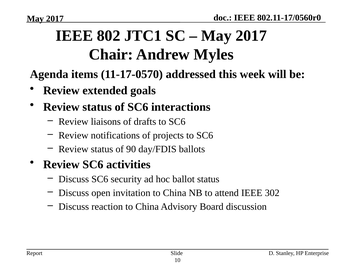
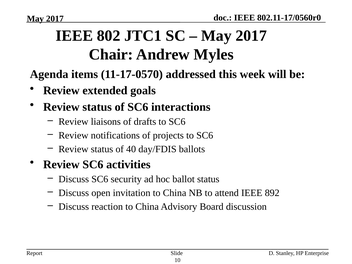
90: 90 -> 40
302: 302 -> 892
